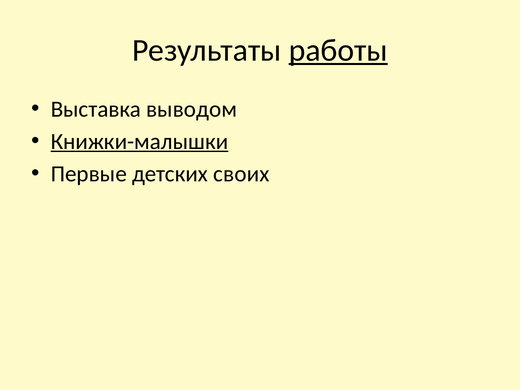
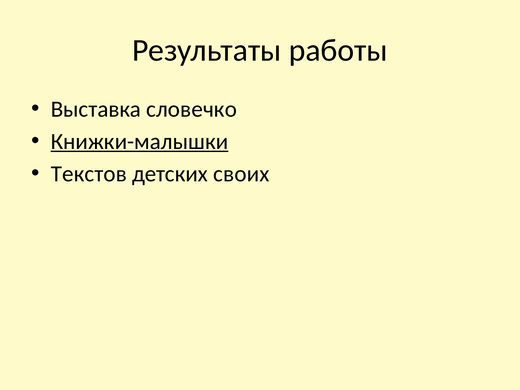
работы underline: present -> none
выводом: выводом -> словечко
Первые: Первые -> Текстов
